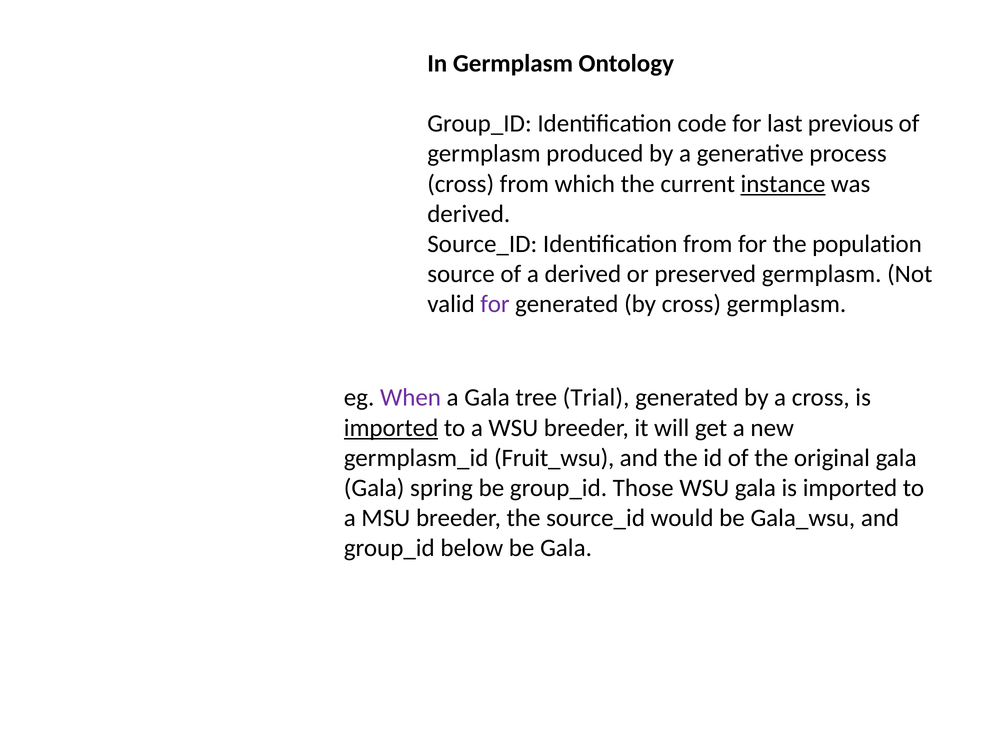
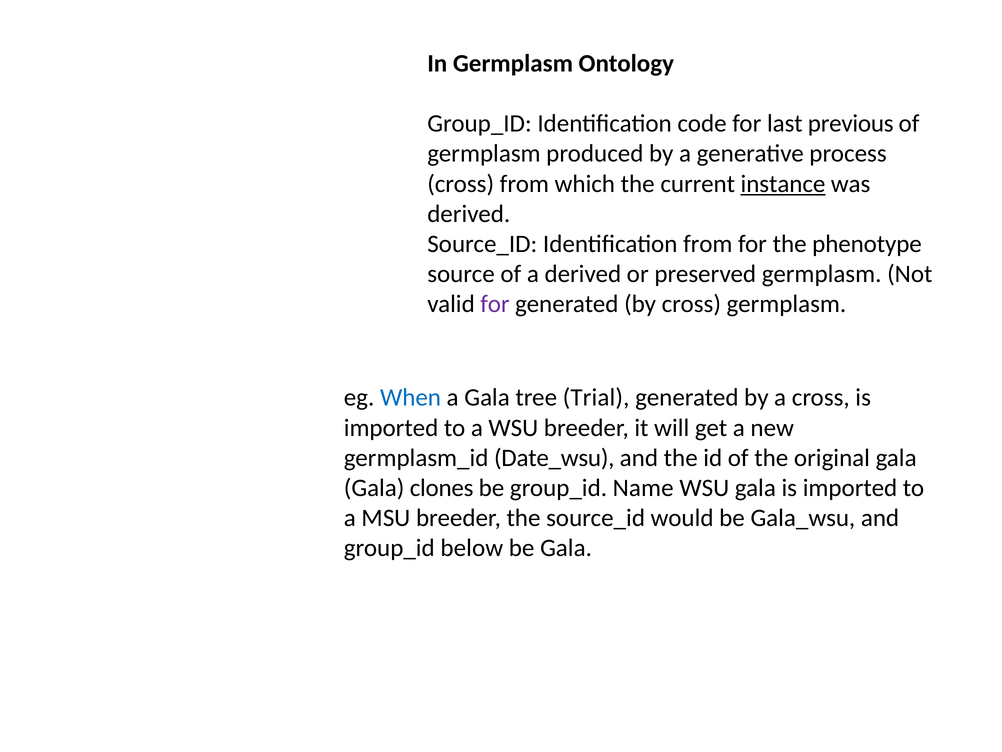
population: population -> phenotype
When colour: purple -> blue
imported at (391, 427) underline: present -> none
Fruit_wsu: Fruit_wsu -> Date_wsu
spring: spring -> clones
Those: Those -> Name
